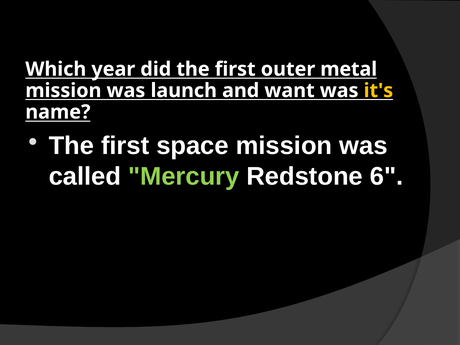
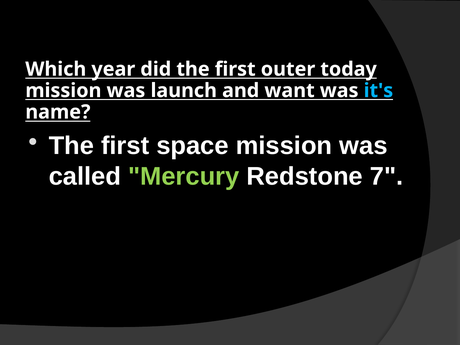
metal: metal -> today
it's colour: yellow -> light blue
6: 6 -> 7
